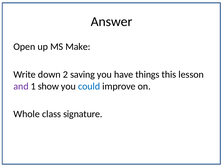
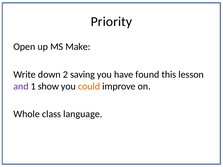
Answer: Answer -> Priority
things: things -> found
could colour: blue -> orange
signature: signature -> language
